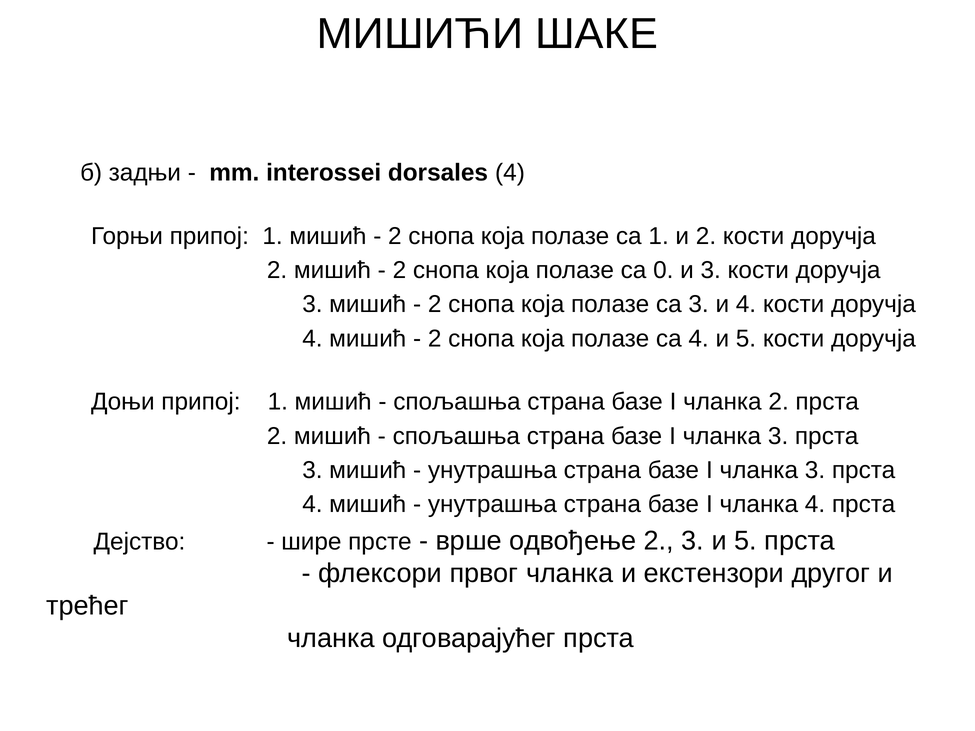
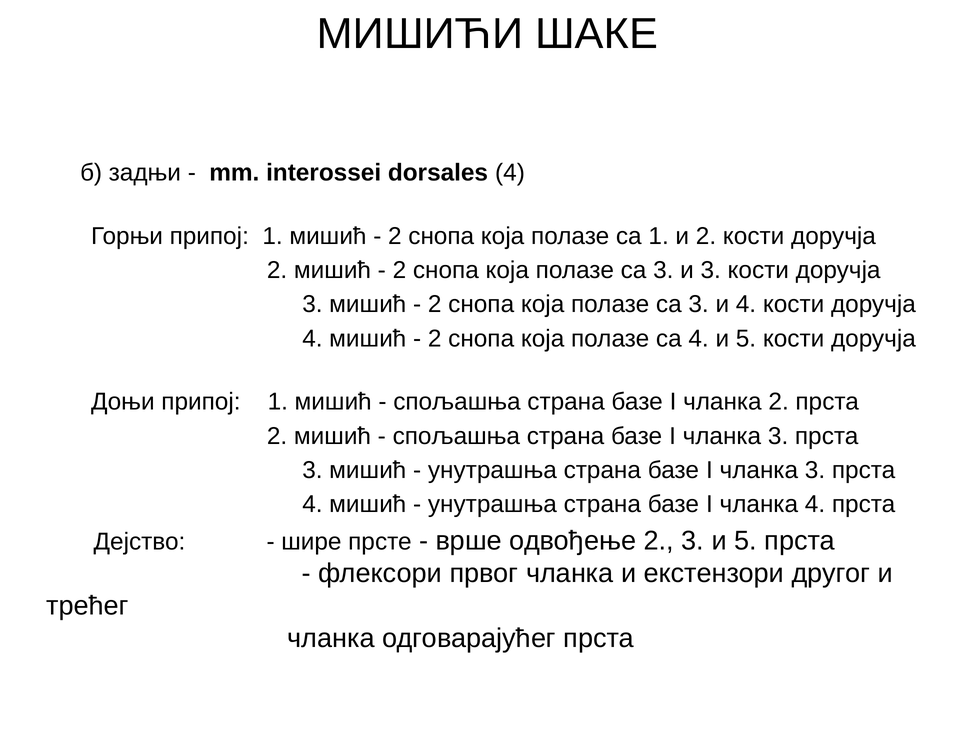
0 at (663, 270): 0 -> 3
